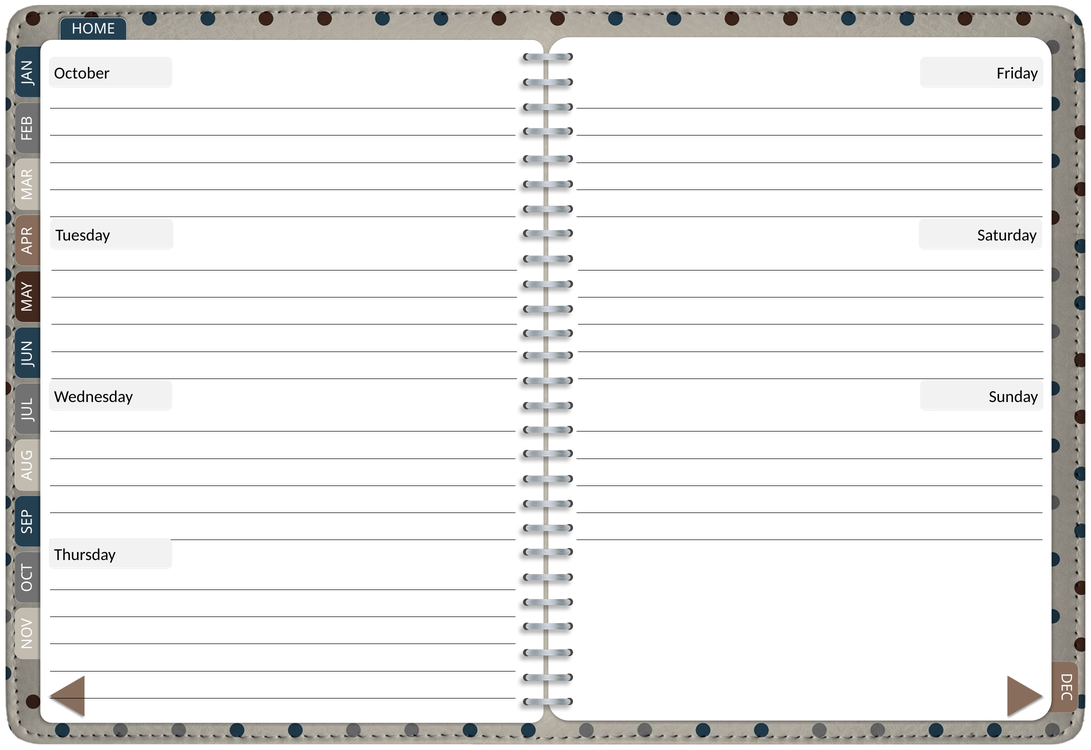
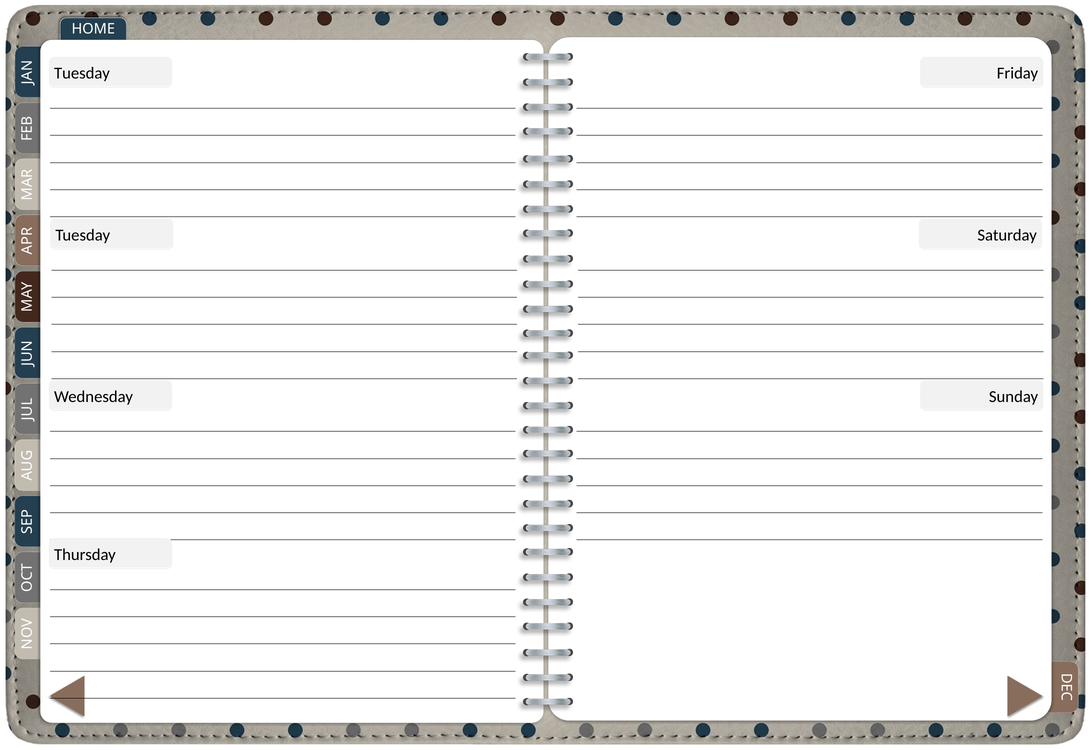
October at (82, 73): October -> Tuesday
